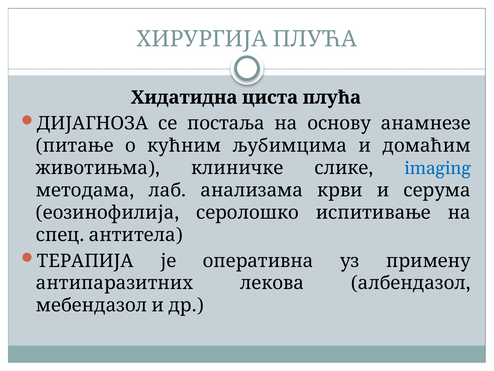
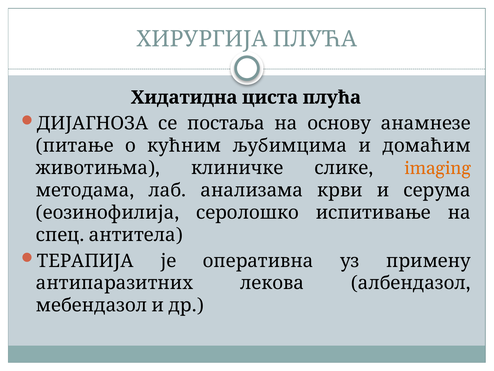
imaging colour: blue -> orange
